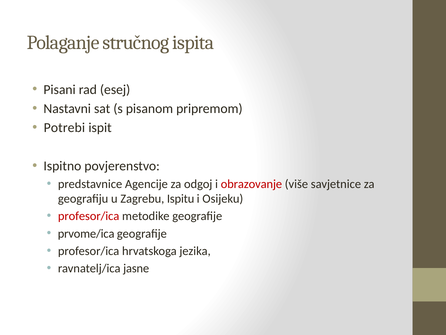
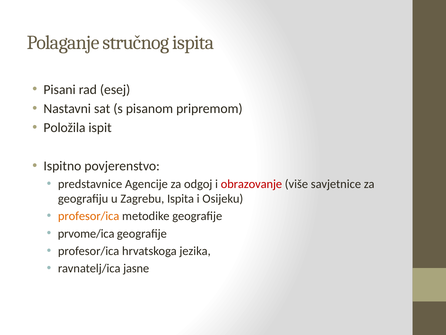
Potrebi: Potrebi -> Položila
Zagrebu Ispitu: Ispitu -> Ispita
profesor/ica at (89, 216) colour: red -> orange
